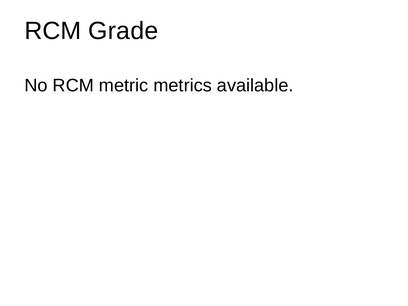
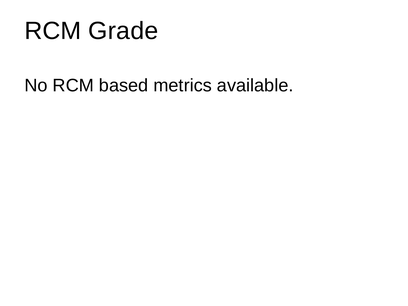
metric: metric -> based
